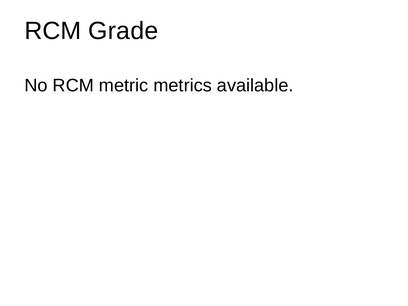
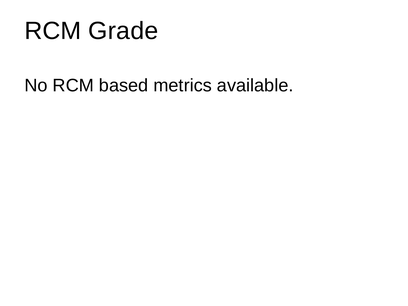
metric: metric -> based
